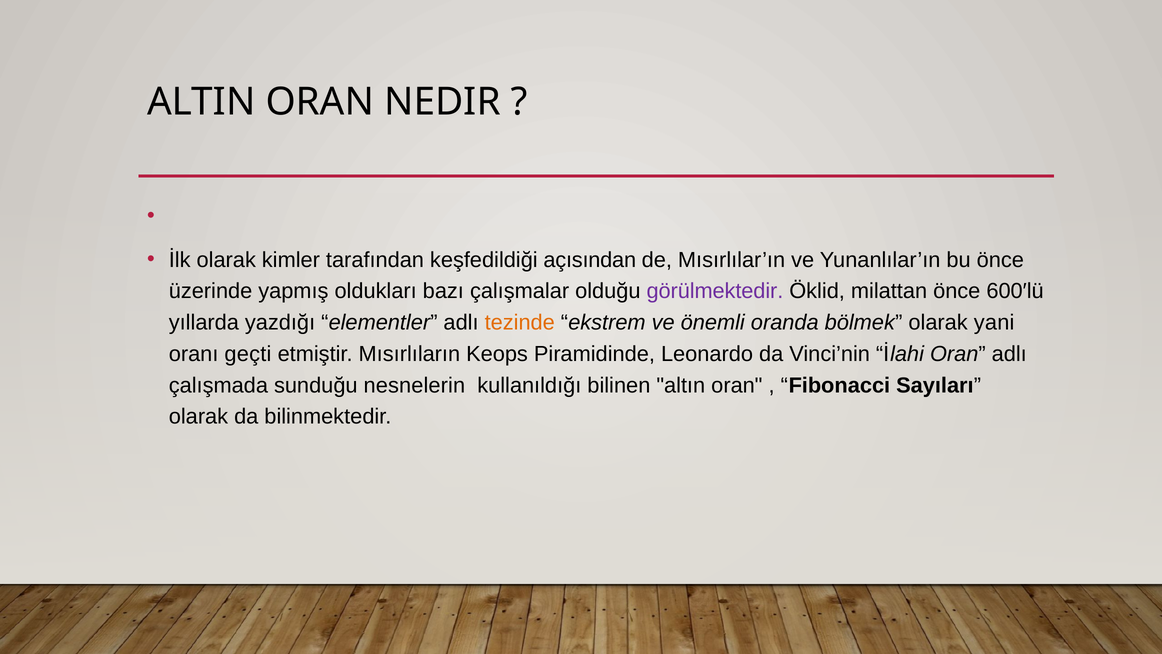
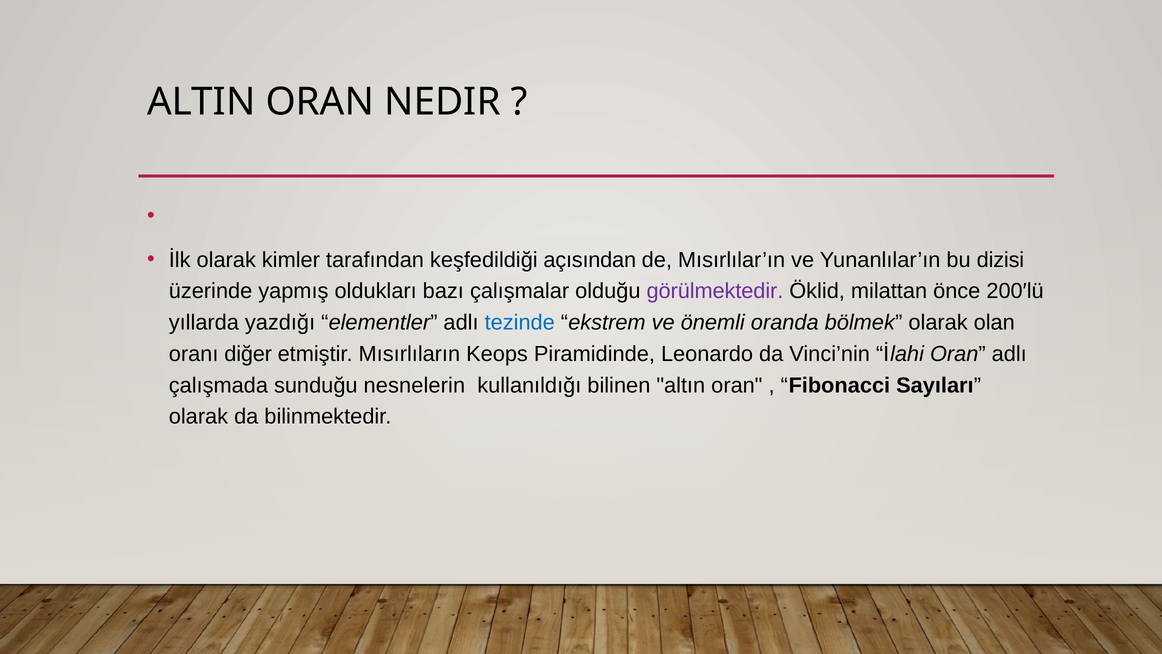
bu önce: önce -> dizisi
600′lü: 600′lü -> 200′lü
tezinde colour: orange -> blue
yani: yani -> olan
geçti: geçti -> diğer
